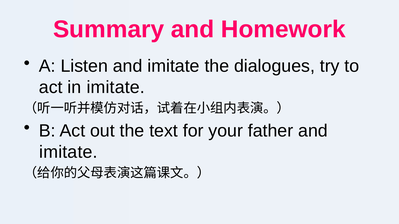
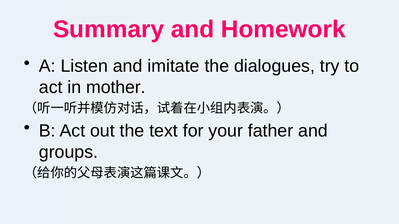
in imitate: imitate -> mother
imitate at (68, 152): imitate -> groups
